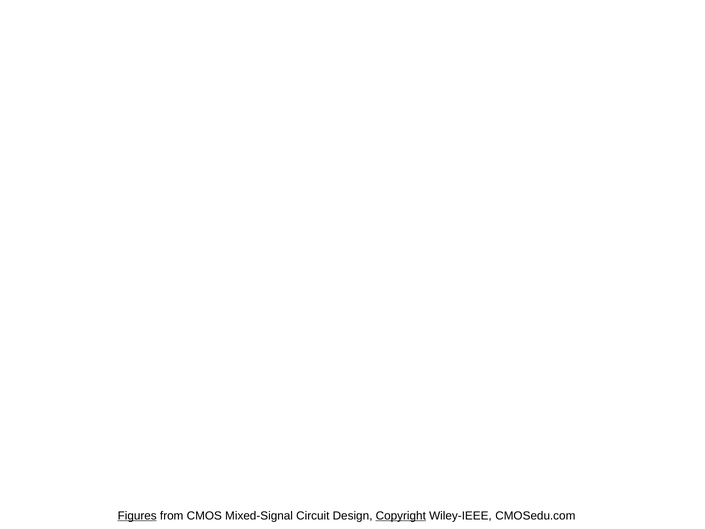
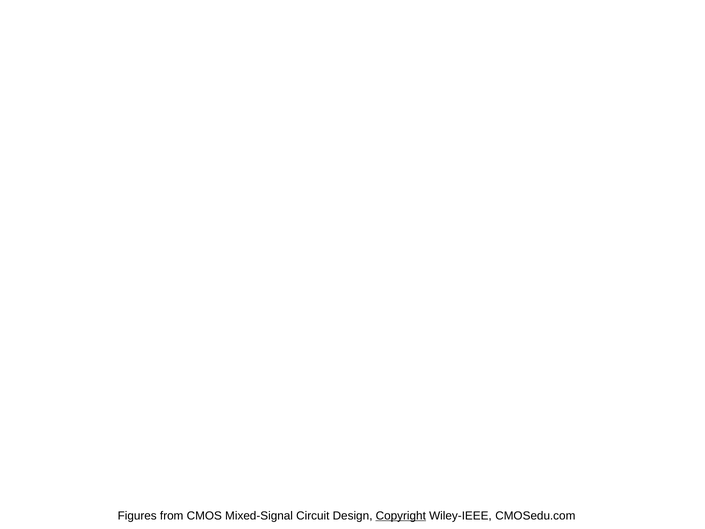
Figures underline: present -> none
